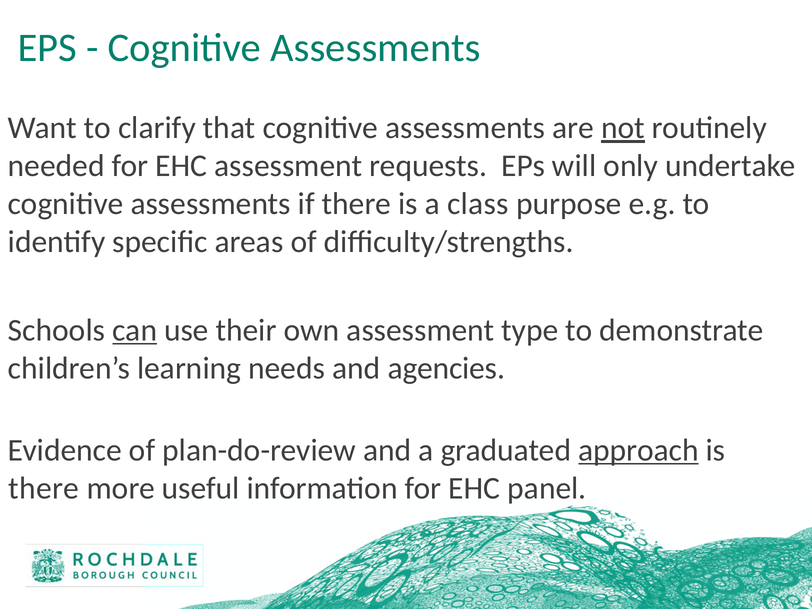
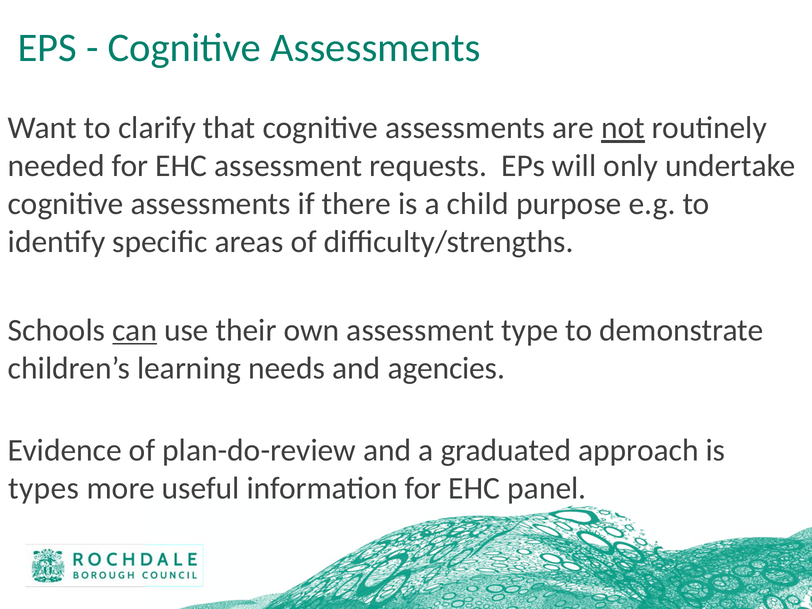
class: class -> child
approach underline: present -> none
there at (44, 488): there -> types
